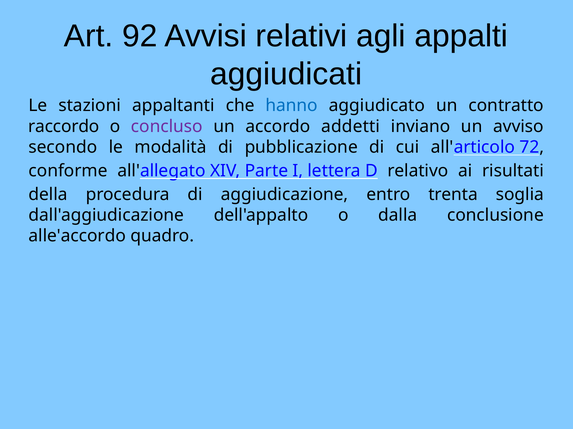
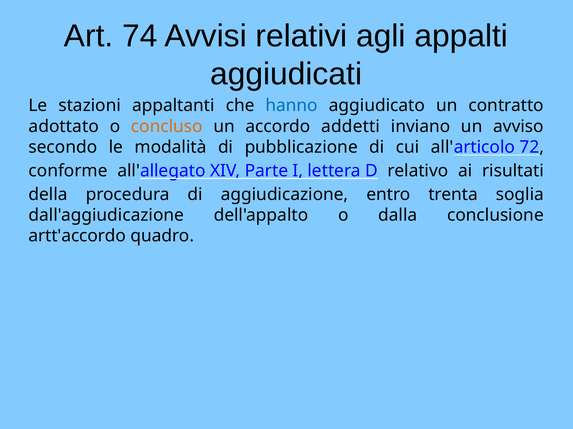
92: 92 -> 74
raccordo: raccordo -> adottato
concluso colour: purple -> orange
alle'accordo: alle'accordo -> artt'accordo
